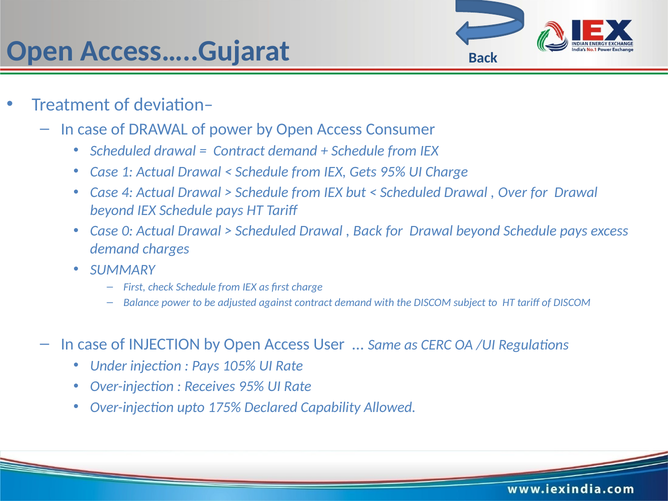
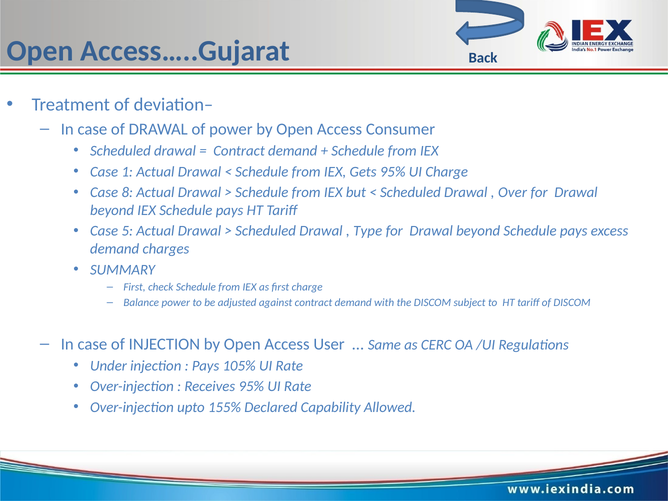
4: 4 -> 8
0: 0 -> 5
Back at (368, 231): Back -> Type
175%: 175% -> 155%
